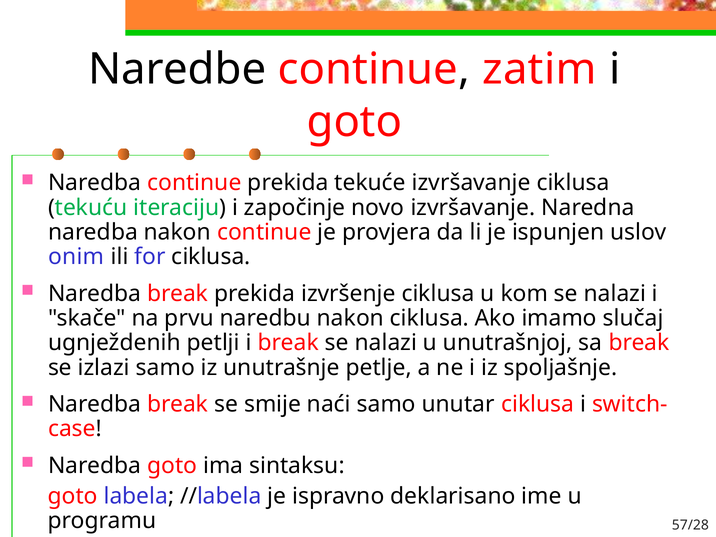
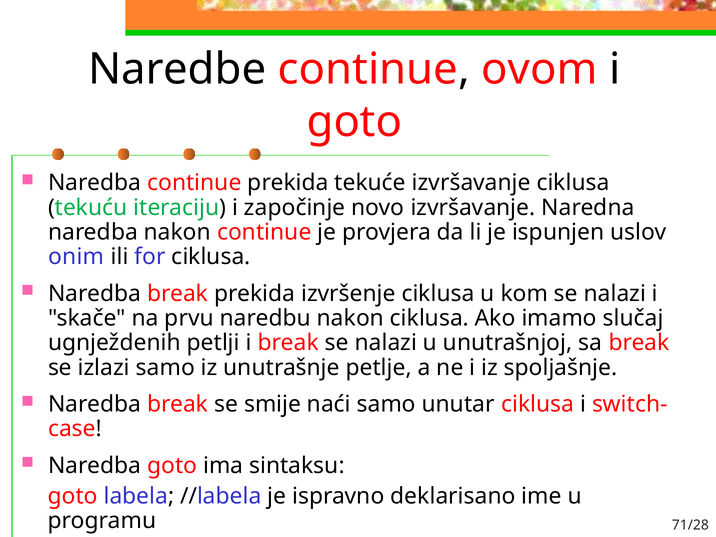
zatim: zatim -> ovom
57/28: 57/28 -> 71/28
